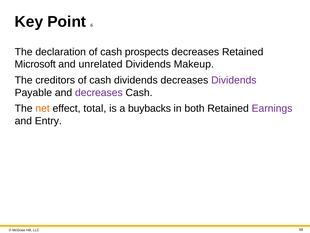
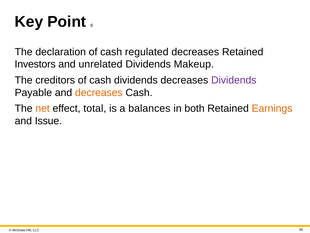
prospects: prospects -> regulated
Microsoft: Microsoft -> Investors
decreases at (99, 92) colour: purple -> orange
buybacks: buybacks -> balances
Earnings colour: purple -> orange
Entry: Entry -> Issue
